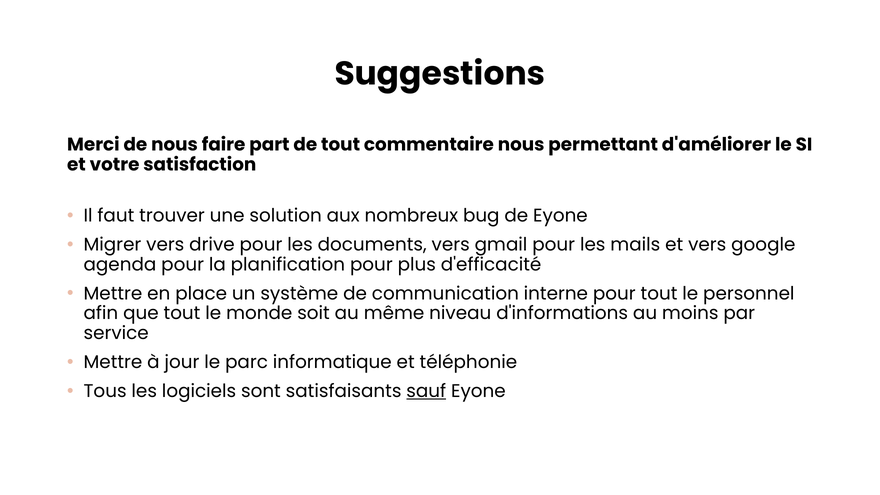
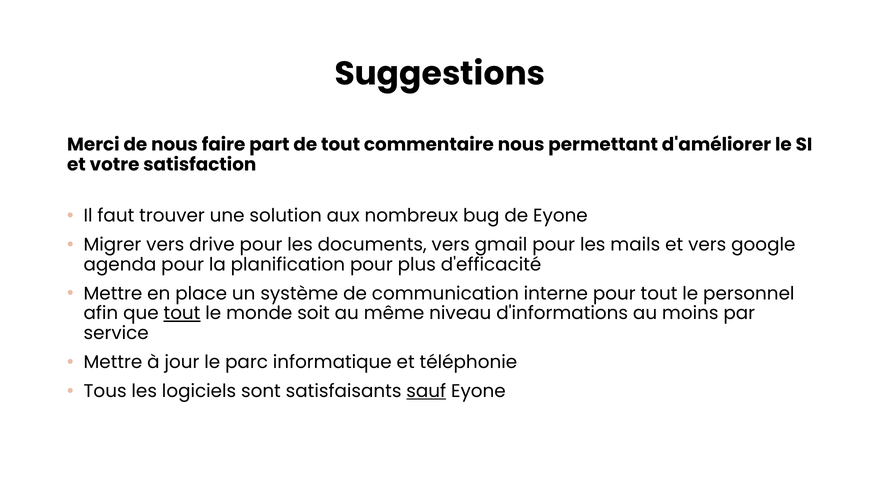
tout at (182, 313) underline: none -> present
